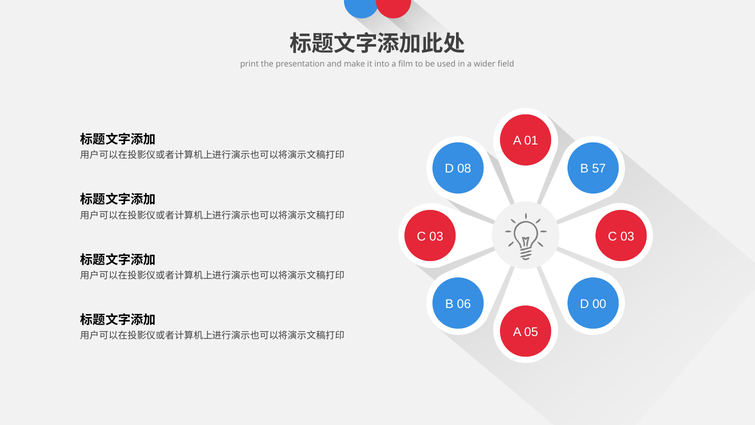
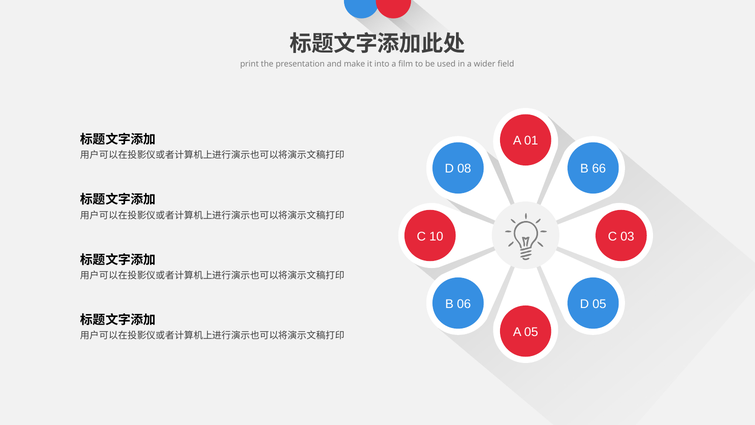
57: 57 -> 66
03 at (436, 236): 03 -> 10
D 00: 00 -> 05
